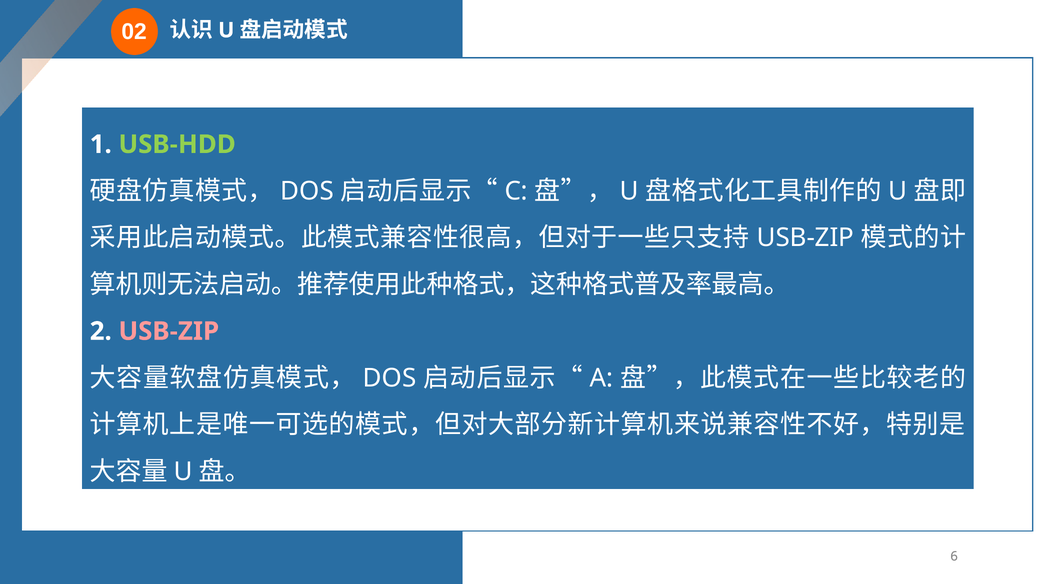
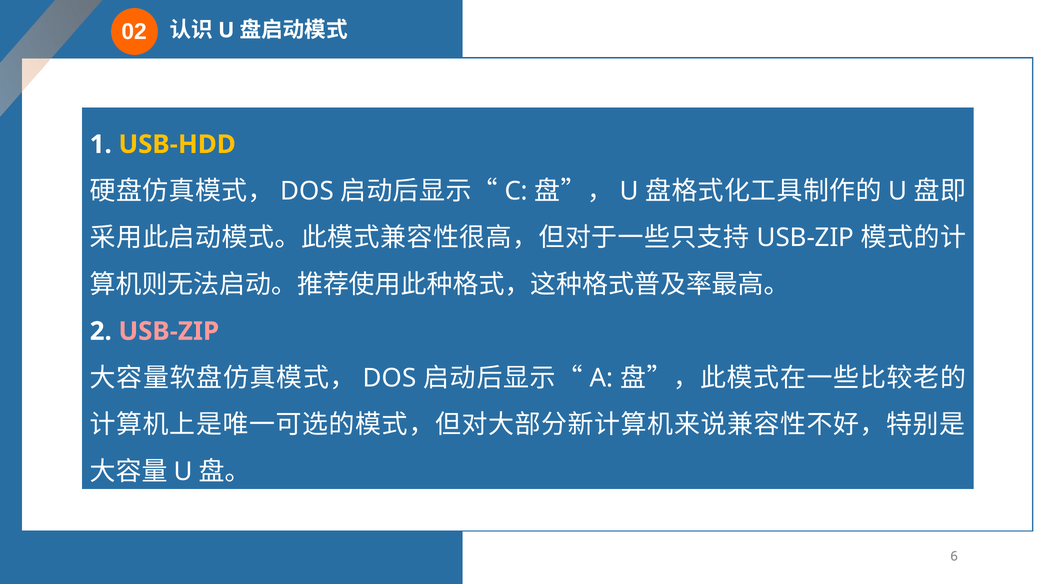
USB-HDD colour: light green -> yellow
